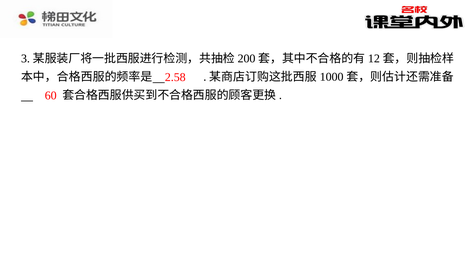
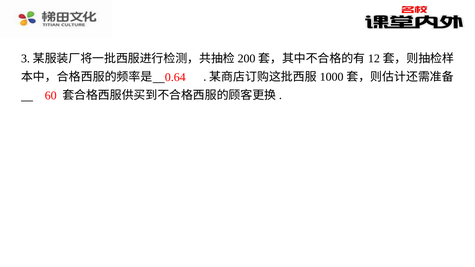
2.58: 2.58 -> 0.64
